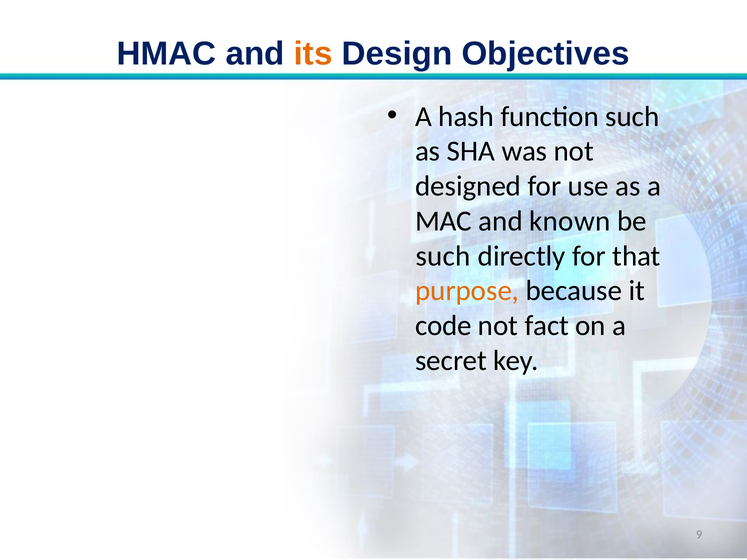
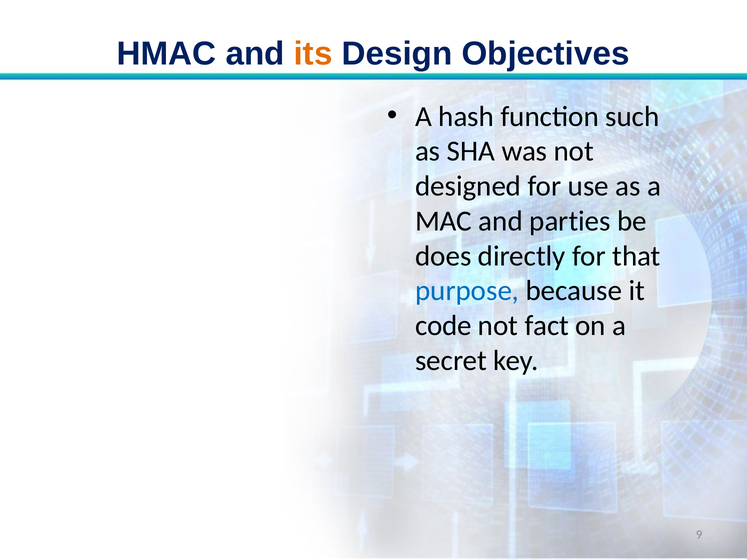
known: known -> parties
such at (443, 256): such -> does
purpose colour: orange -> blue
